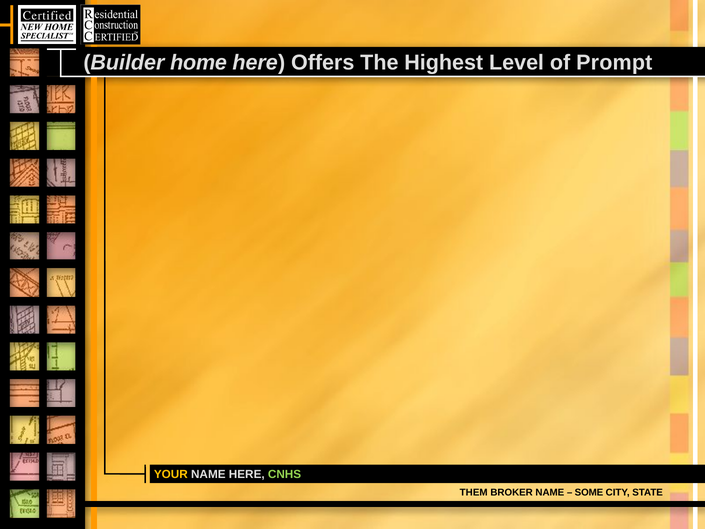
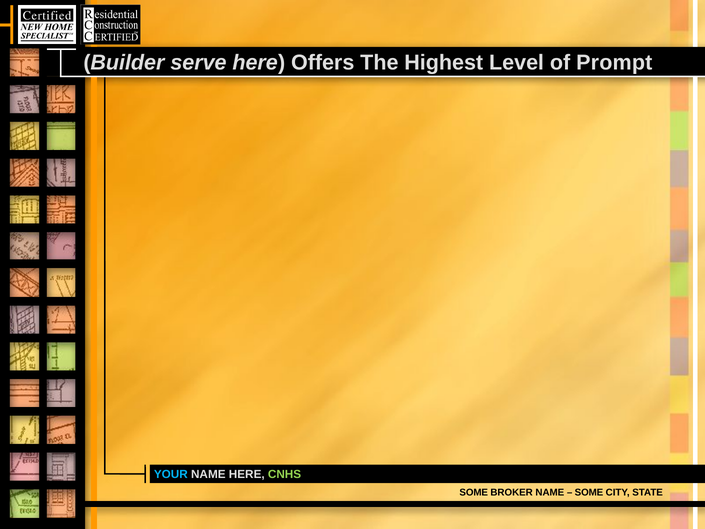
home: home -> serve
YOUR colour: yellow -> light blue
THEM at (474, 493): THEM -> SOME
